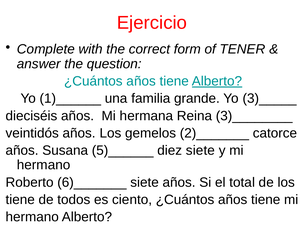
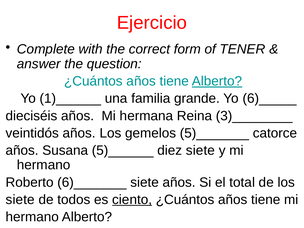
3)_____: 3)_____ -> 6)_____
2)_______: 2)_______ -> 5)_______
tiene at (20, 200): tiene -> siete
ciento underline: none -> present
